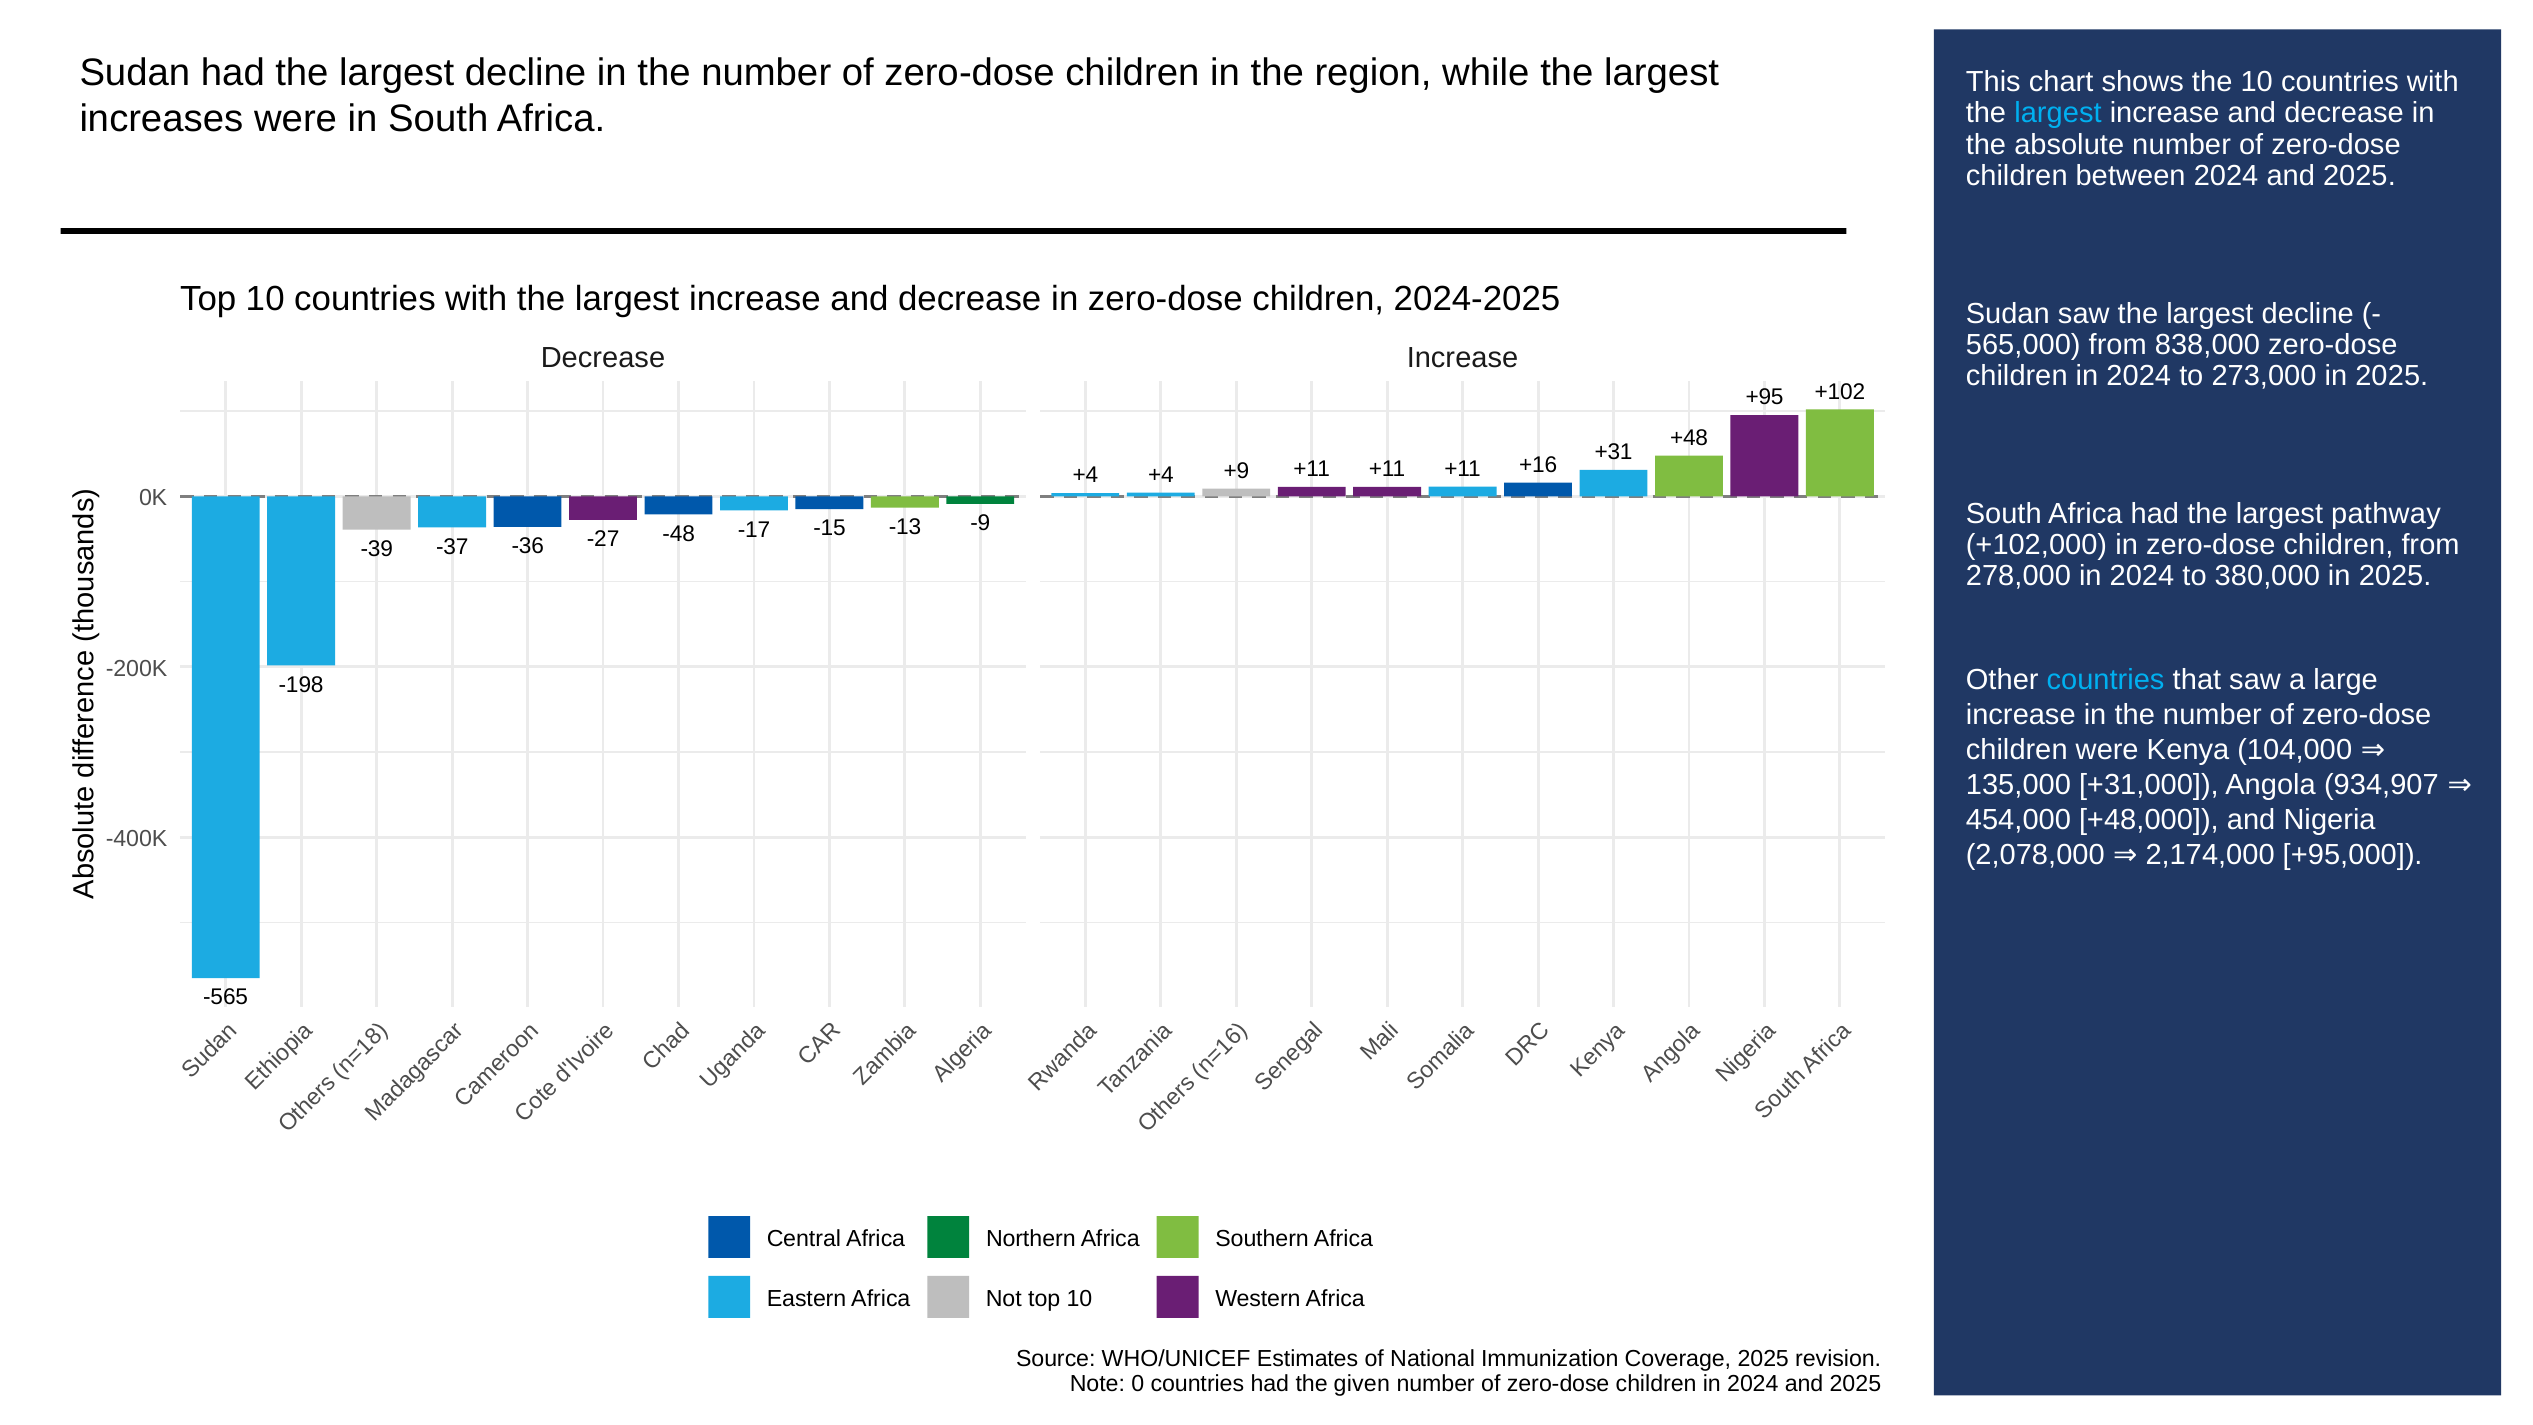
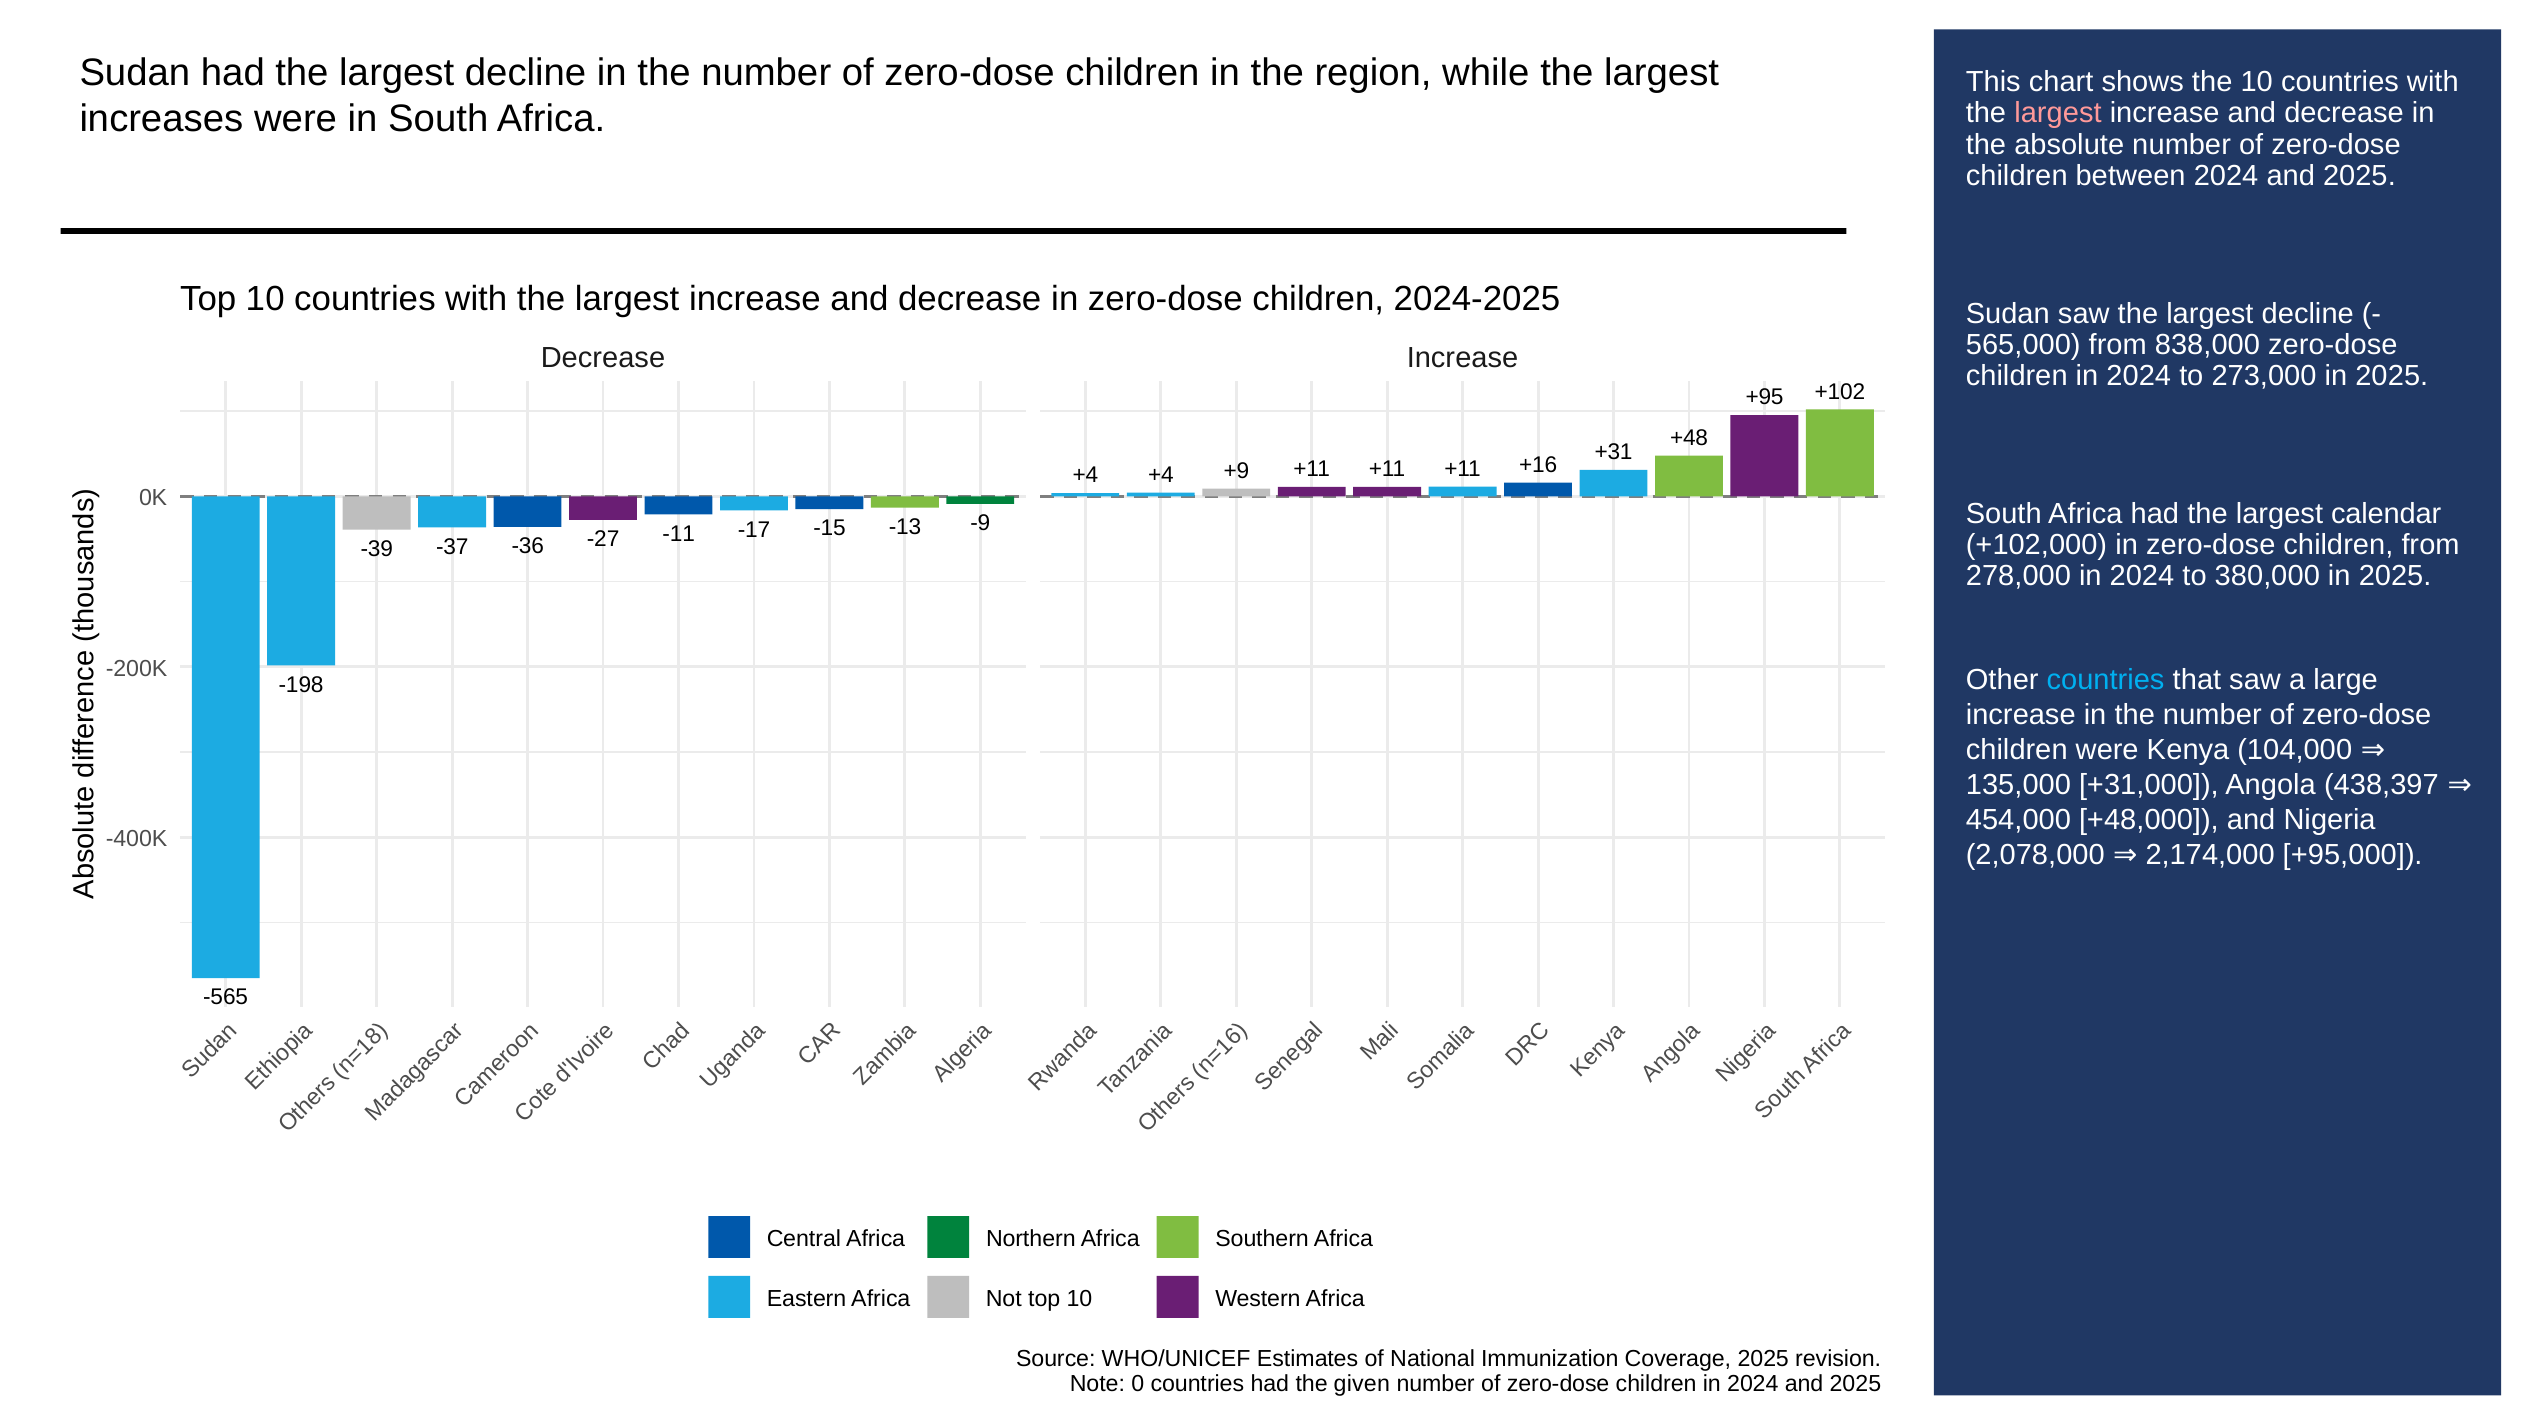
largest at (2058, 113) colour: light blue -> pink
pathway: pathway -> calendar
-48: -48 -> -11
934,907: 934,907 -> 438,397
